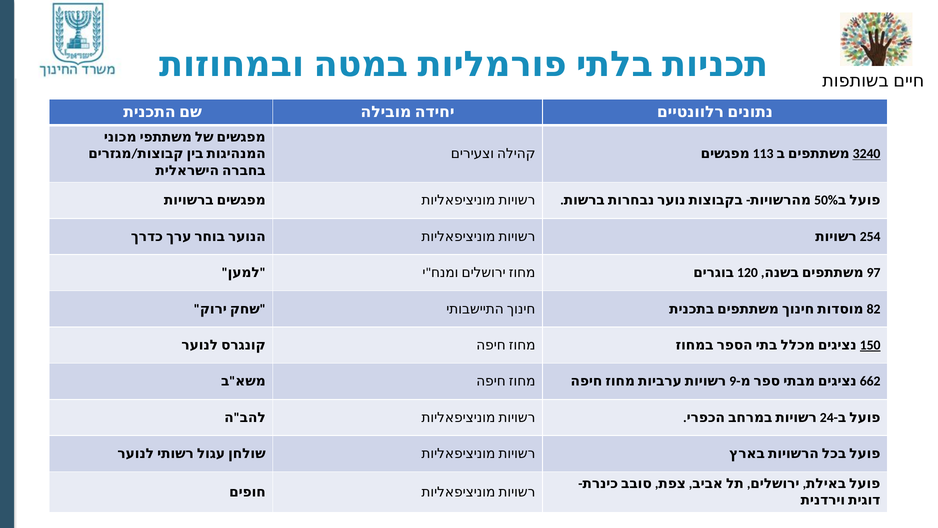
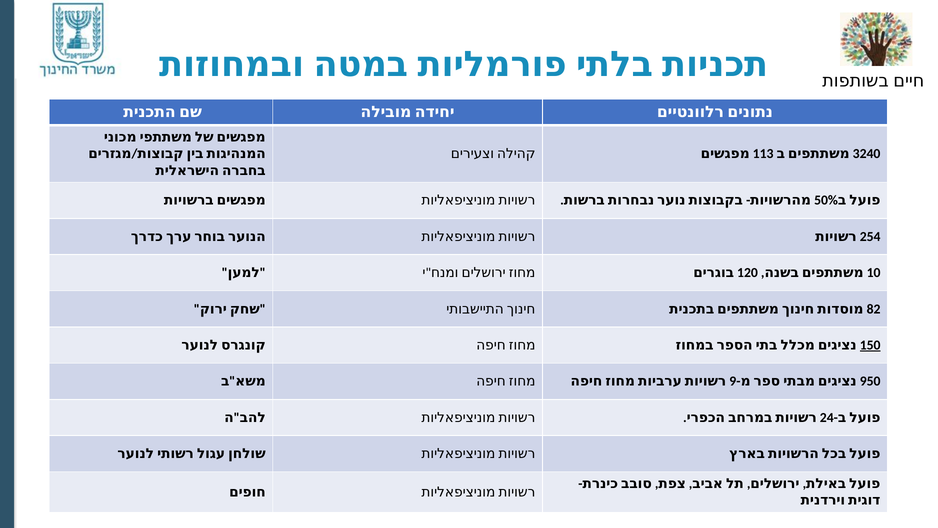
3240 underline: present -> none
97: 97 -> 10
662: 662 -> 950
